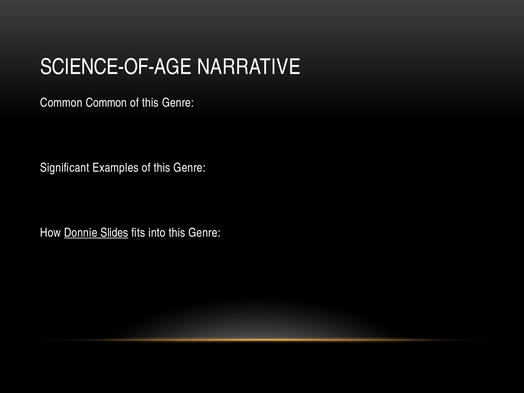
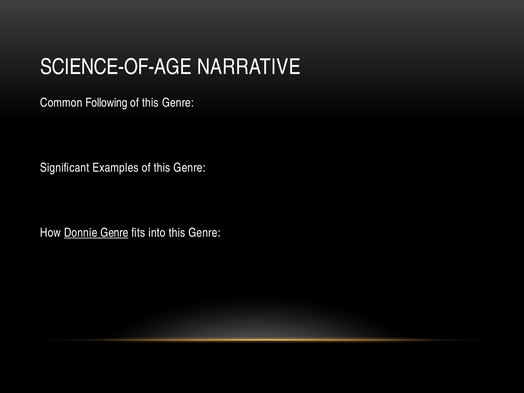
Common Common: Common -> Following
Donnie Slides: Slides -> Genre
